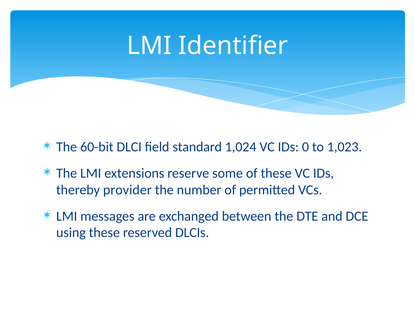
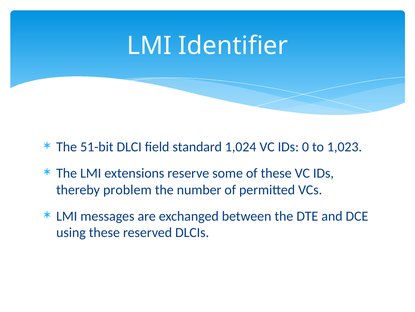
60-bit: 60-bit -> 51-bit
provider: provider -> problem
